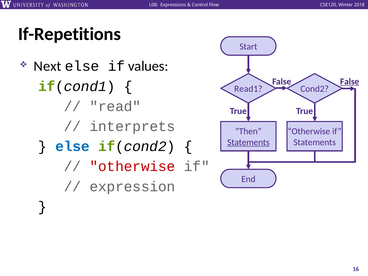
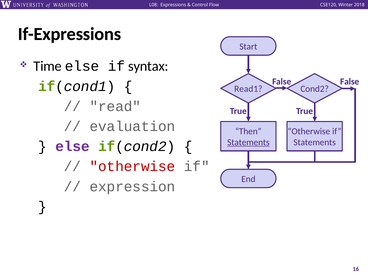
If-Repetitions: If-Repetitions -> If-Expressions
Next: Next -> Time
values: values -> syntax
False at (350, 82) underline: present -> none
interprets: interprets -> evaluation
else at (72, 146) colour: blue -> purple
